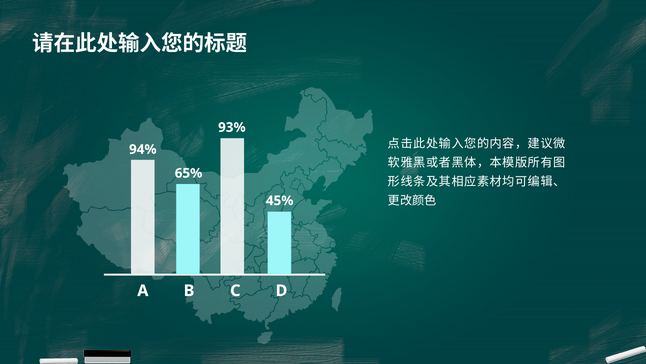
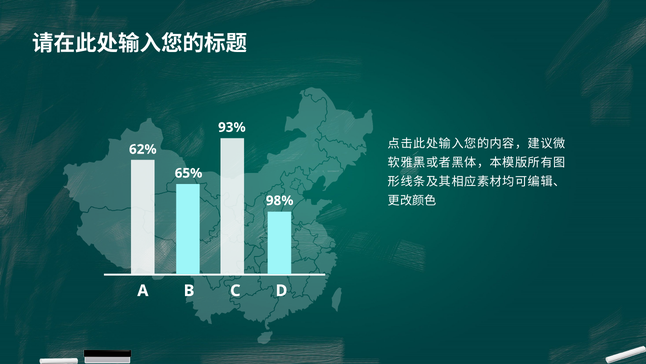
94%: 94% -> 62%
45%: 45% -> 98%
